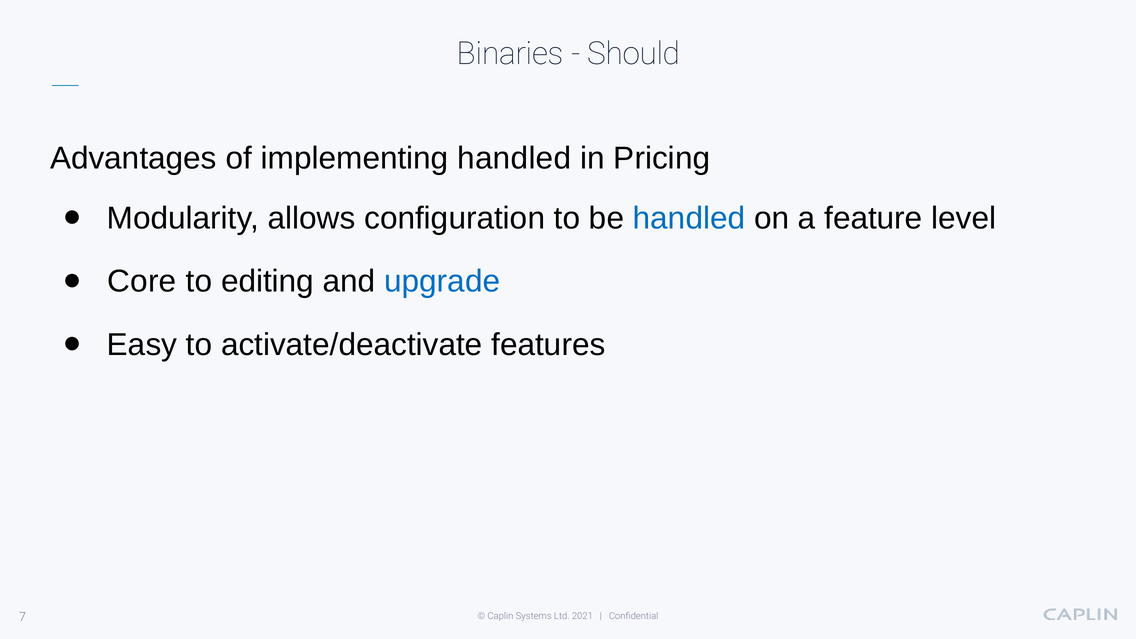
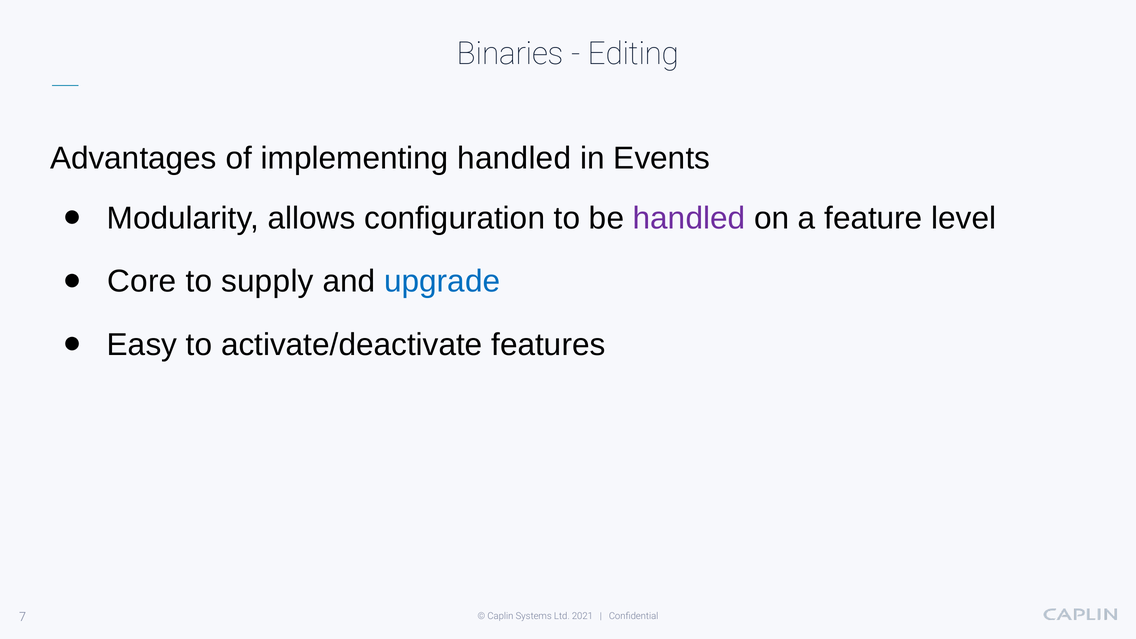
Should: Should -> Editing
Pricing: Pricing -> Events
handled at (689, 218) colour: blue -> purple
editing: editing -> supply
